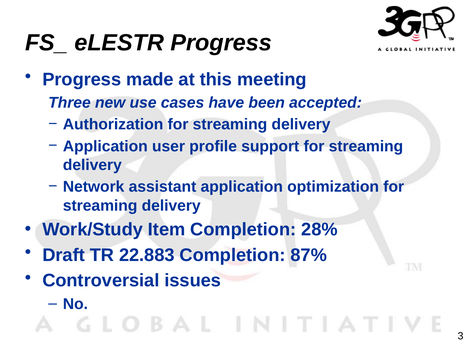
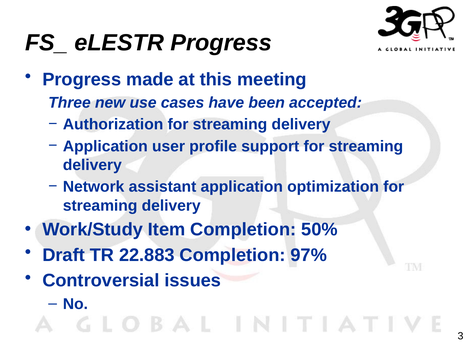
28%: 28% -> 50%
87%: 87% -> 97%
